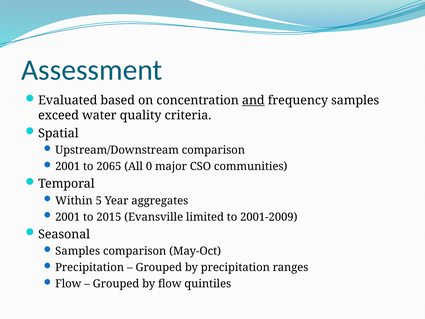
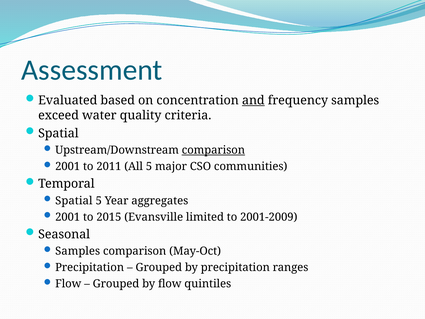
comparison at (213, 150) underline: none -> present
2065: 2065 -> 2011
All 0: 0 -> 5
Within at (74, 201): Within -> Spatial
